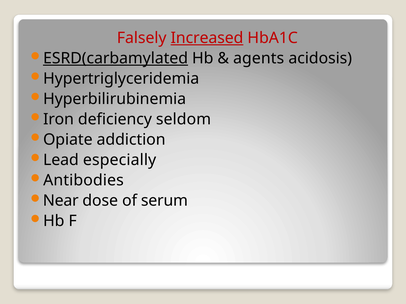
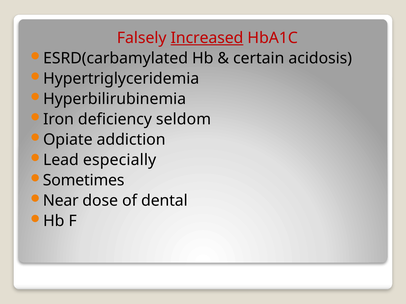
ESRD(carbamylated underline: present -> none
agents: agents -> certain
Antibodies: Antibodies -> Sometimes
serum: serum -> dental
